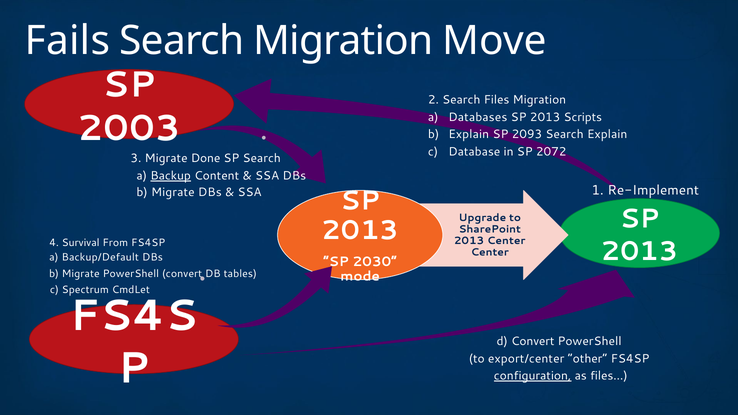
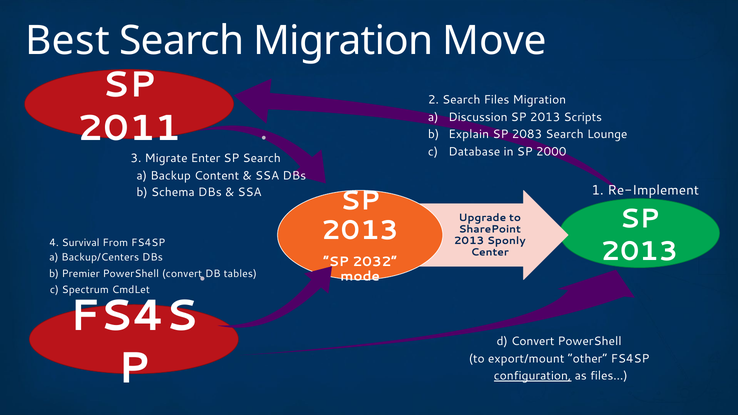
Fails: Fails -> Best
Databases: Databases -> Discussion
2003: 2003 -> 2011
2093: 2093 -> 2083
Search Explain: Explain -> Lounge
2072: 2072 -> 2000
Done: Done -> Enter
Backup underline: present -> none
Migrate at (173, 193): Migrate -> Schema
2013 Center: Center -> Sponly
Backup/Default: Backup/Default -> Backup/Centers
2030: 2030 -> 2032
Migrate at (81, 274): Migrate -> Premier
export/center: export/center -> export/mount
